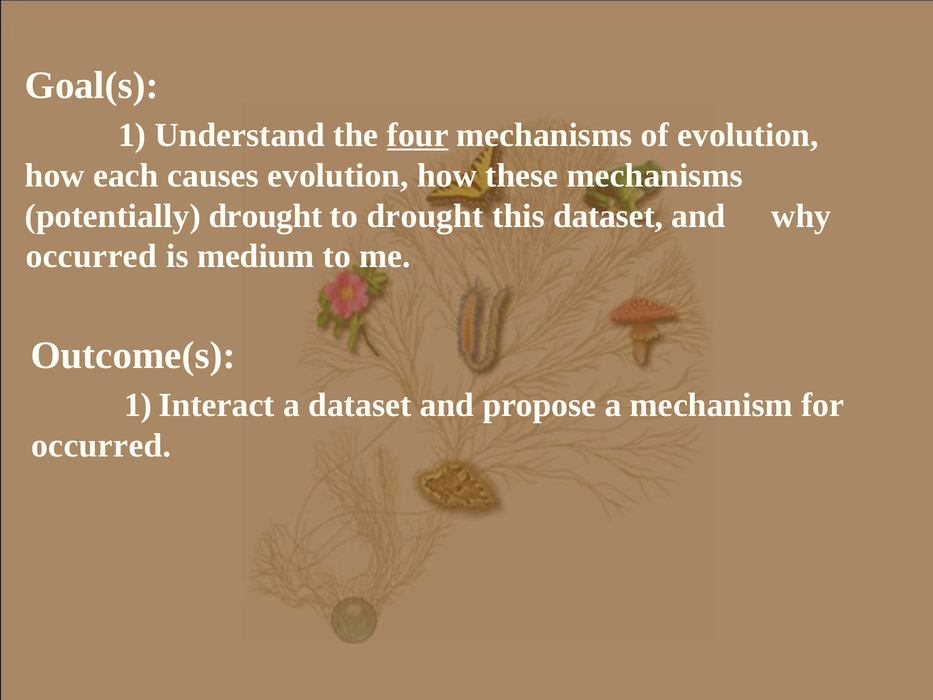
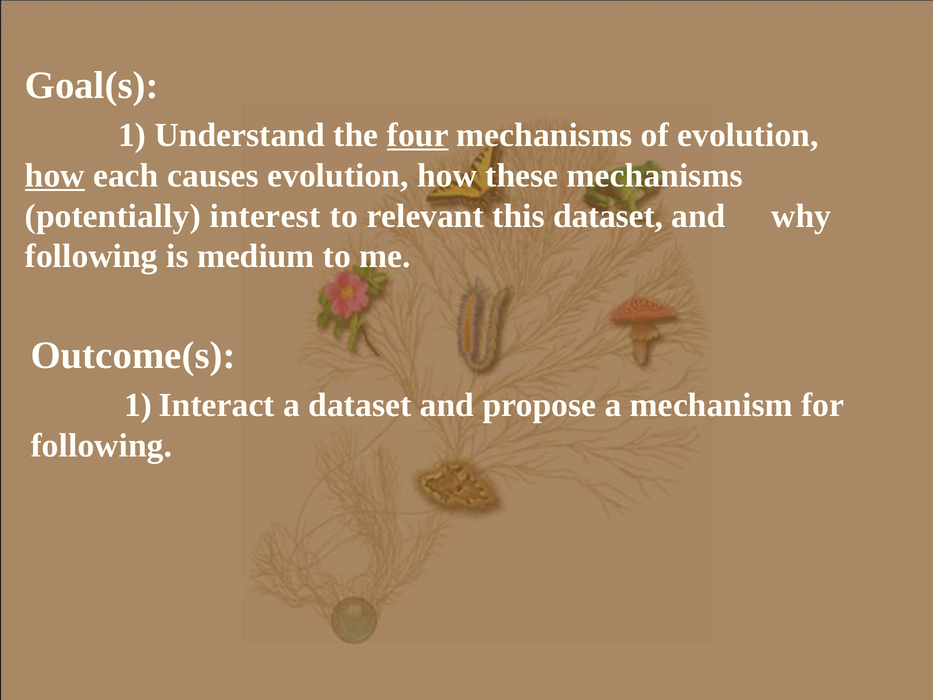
how at (55, 175) underline: none -> present
potentially drought: drought -> interest
to drought: drought -> relevant
occurred at (91, 256): occurred -> following
occurred at (101, 445): occurred -> following
